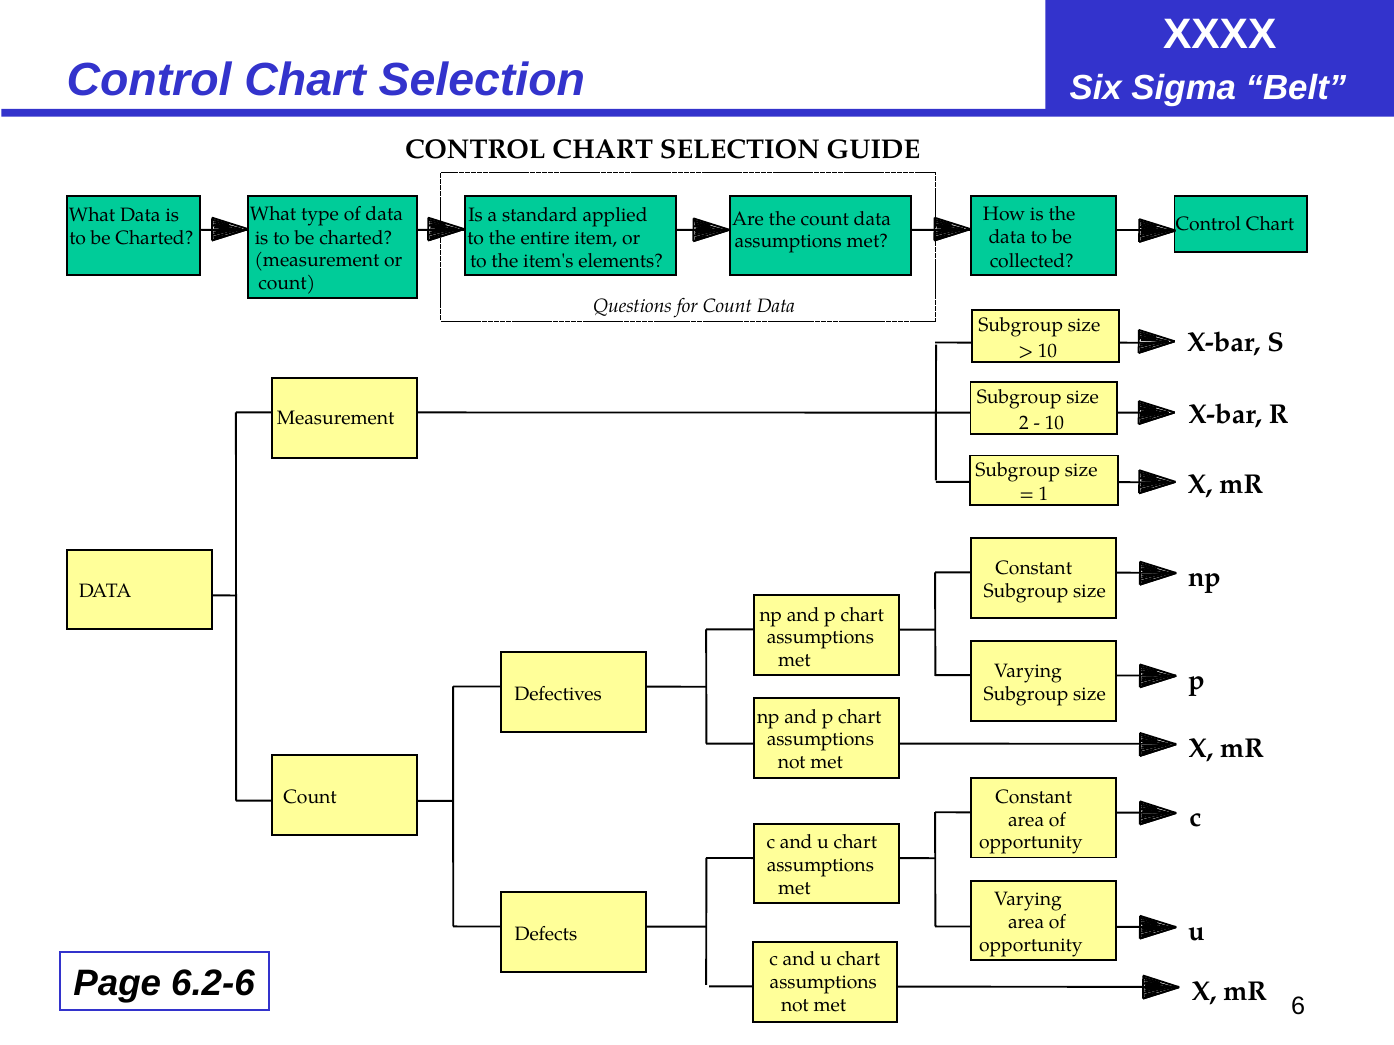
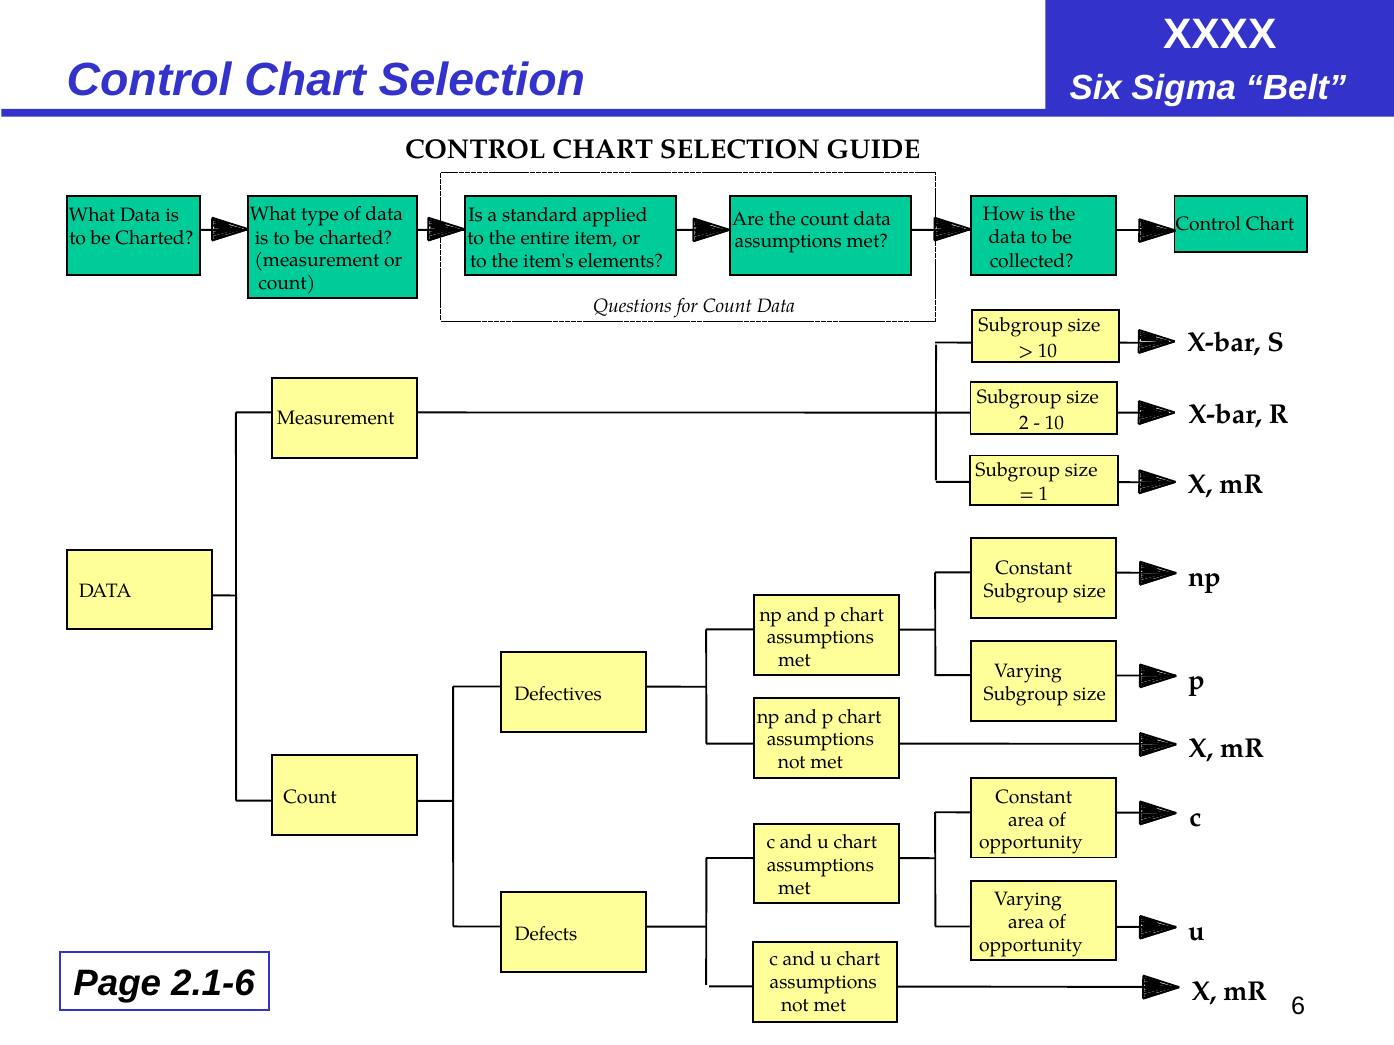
6.2-6: 6.2-6 -> 2.1-6
